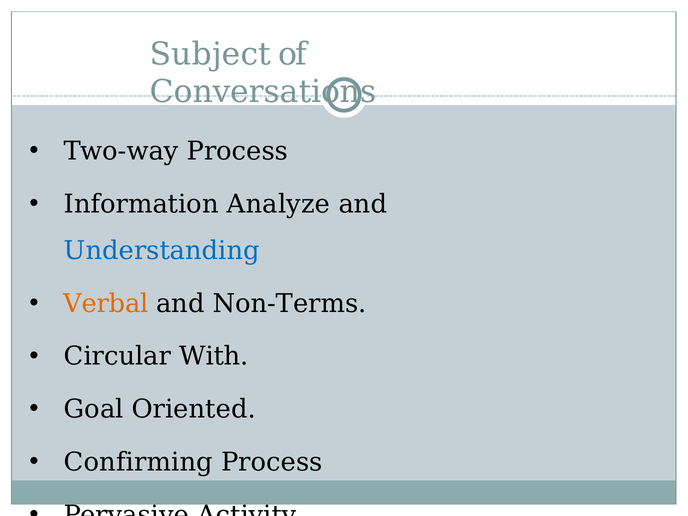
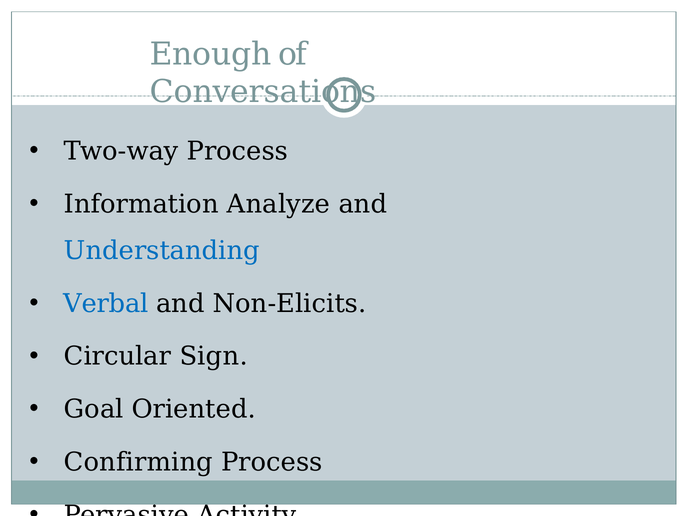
Subject: Subject -> Enough
Verbal colour: orange -> blue
Non-Terms: Non-Terms -> Non-Elicits
With: With -> Sign
